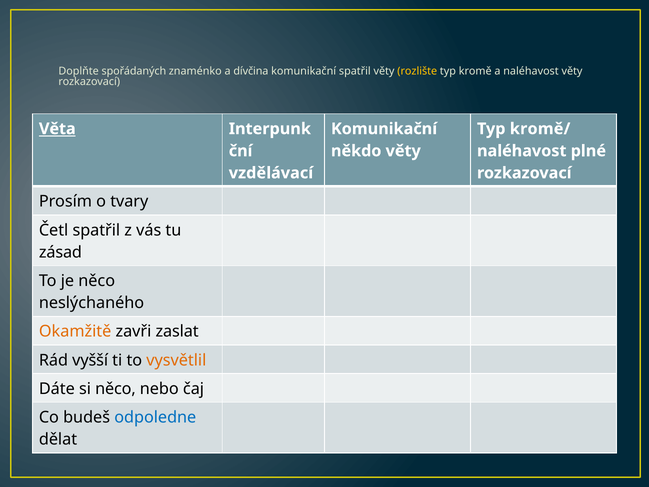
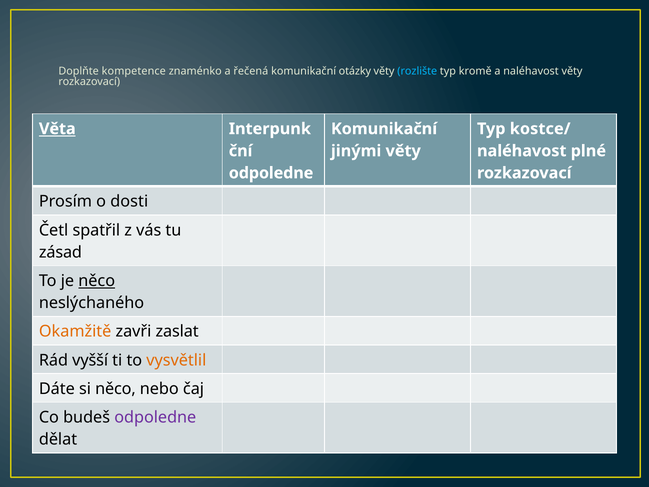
spořádaných: spořádaných -> kompetence
dívčina: dívčina -> řečená
komunikační spatřil: spatřil -> otázky
rozlište colour: yellow -> light blue
kromě/: kromě/ -> kostce/
někdo: někdo -> jinými
vzdělávací at (271, 173): vzdělávací -> odpoledne
tvary: tvary -> dosti
něco at (97, 281) underline: none -> present
odpoledne at (155, 417) colour: blue -> purple
